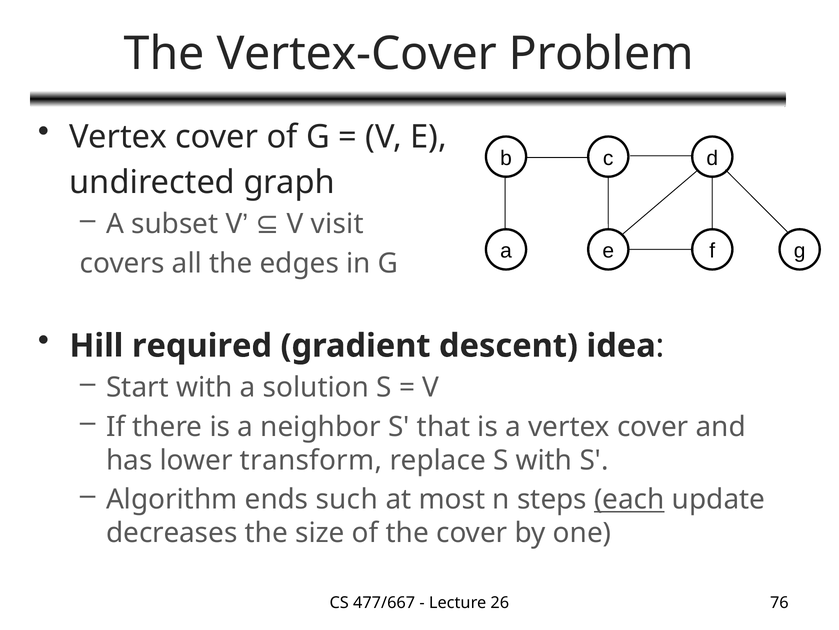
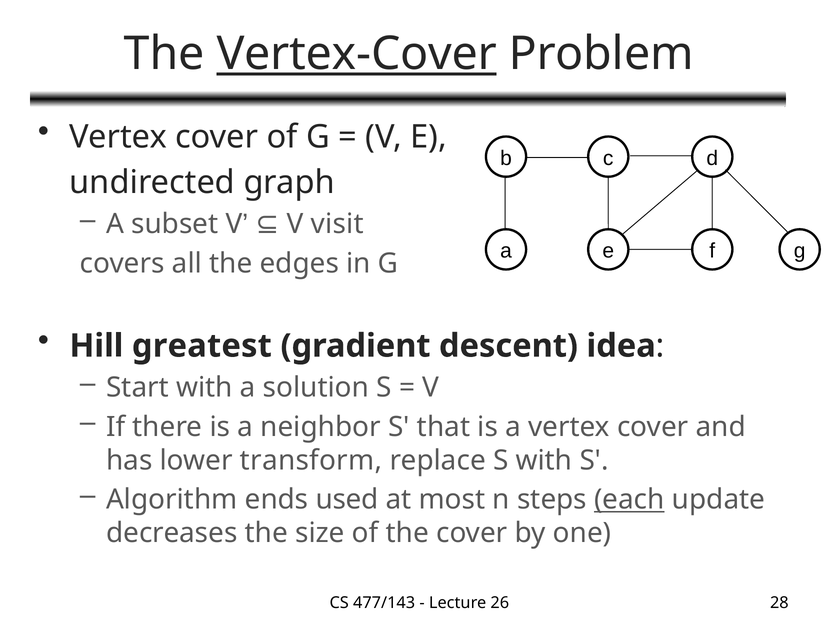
Vertex-Cover underline: none -> present
required: required -> greatest
such: such -> used
477/667: 477/667 -> 477/143
76: 76 -> 28
